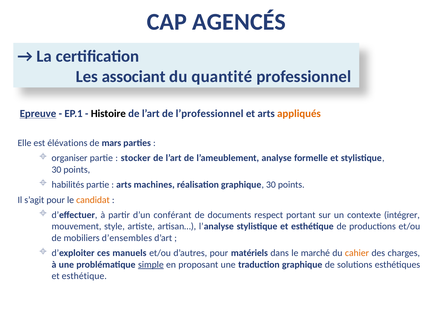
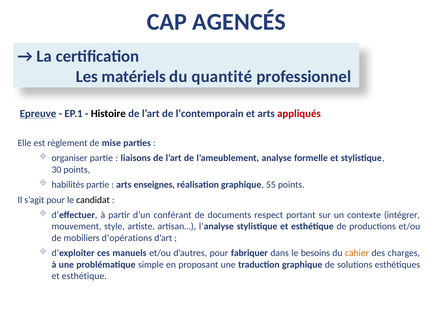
associant: associant -> matériels
l’professionnel: l’professionnel -> l’contemporain
appliqués colour: orange -> red
élévations: élévations -> règlement
mars: mars -> mise
stocker: stocker -> liaisons
machines: machines -> enseignes
graphique 30: 30 -> 55
candidat colour: orange -> black
d’ensembles: d’ensembles -> d’opérations
matériels: matériels -> fabriquer
marché: marché -> besoins
simple underline: present -> none
